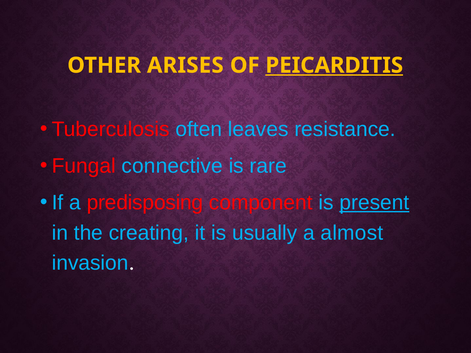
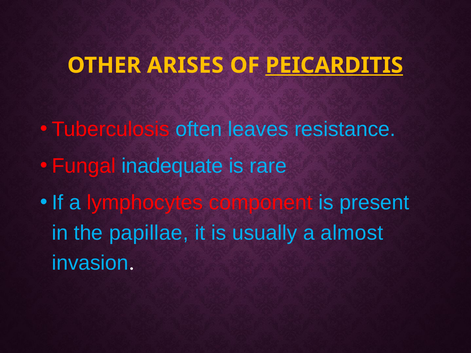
connective: connective -> inadequate
predisposing: predisposing -> lymphocytes
present underline: present -> none
creating: creating -> papillae
